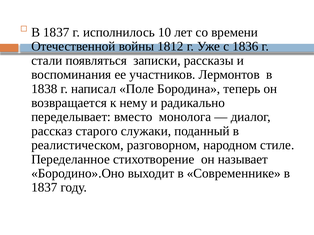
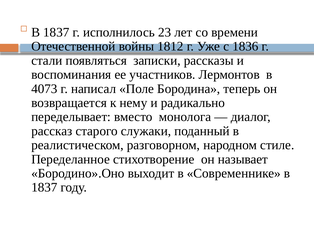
10: 10 -> 23
1838: 1838 -> 4073
